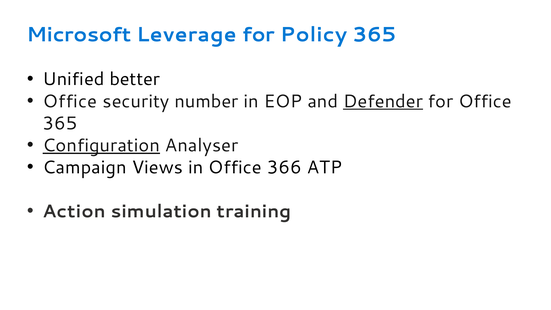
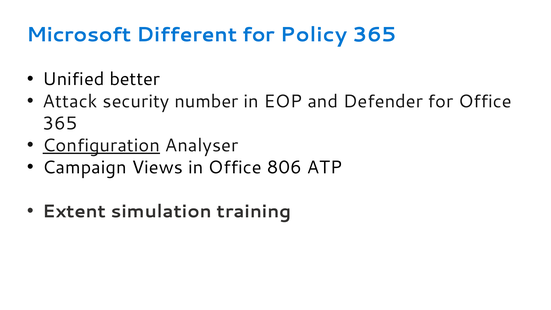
Leverage: Leverage -> Different
Office at (70, 101): Office -> Attack
Defender underline: present -> none
366: 366 -> 806
Action: Action -> Extent
